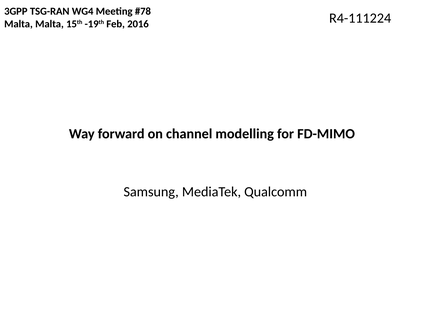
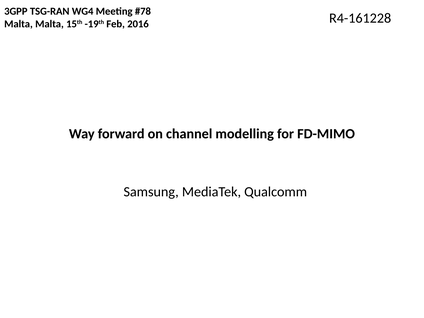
R4-111224: R4-111224 -> R4-161228
